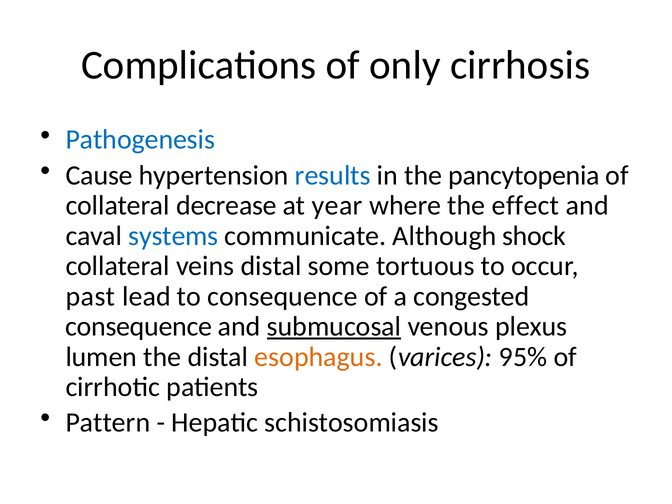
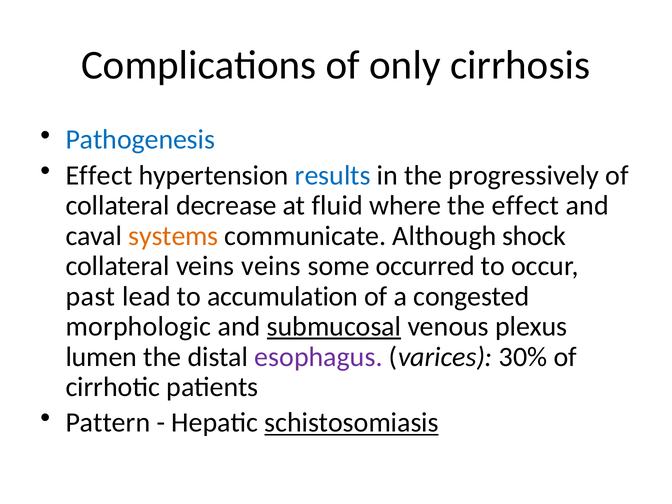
Cause at (99, 175): Cause -> Effect
pancytopenia: pancytopenia -> progressively
year: year -> fluid
systems colour: blue -> orange
veins distal: distal -> veins
tortuous: tortuous -> occurred
to consequence: consequence -> accumulation
consequence at (139, 327): consequence -> morphologic
esophagus colour: orange -> purple
95%: 95% -> 30%
schistosomiasis underline: none -> present
